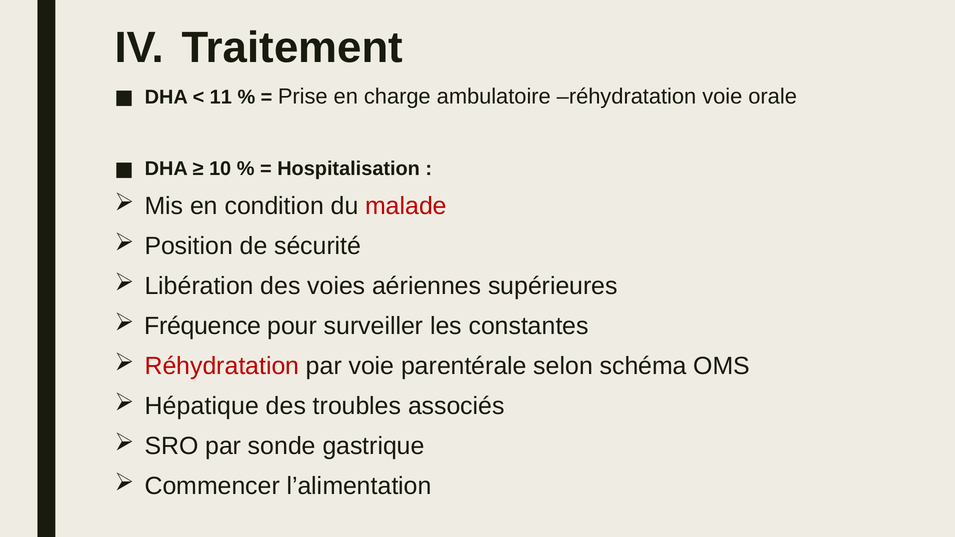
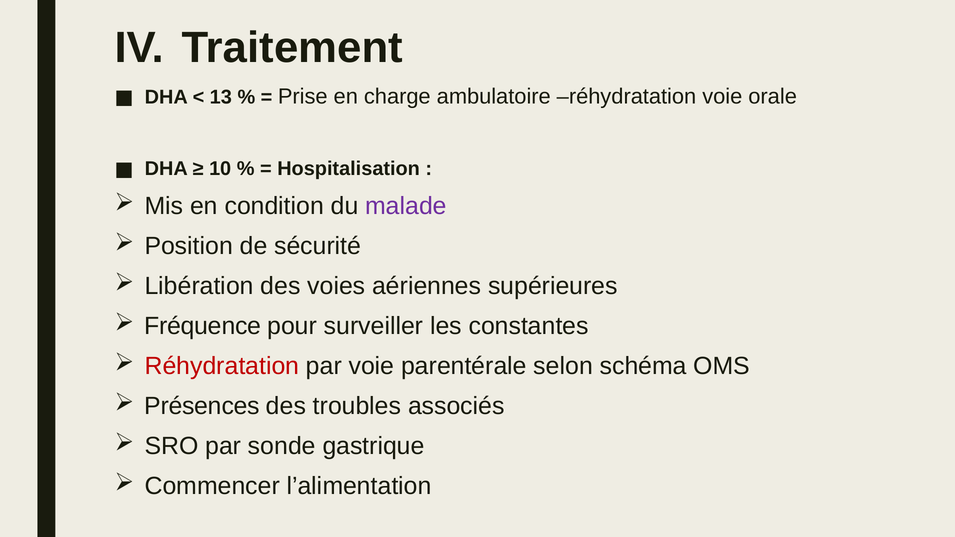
11: 11 -> 13
malade colour: red -> purple
Hépatique: Hépatique -> Présences
